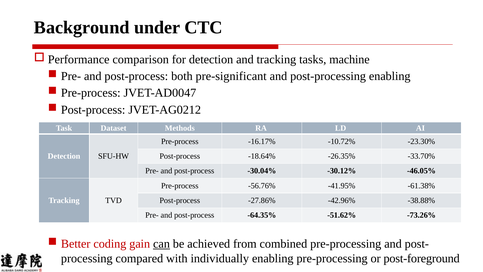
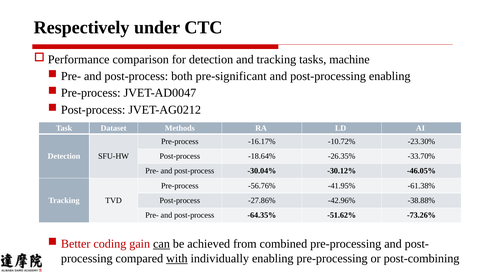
Background: Background -> Respectively
with underline: none -> present
post-foreground: post-foreground -> post-combining
